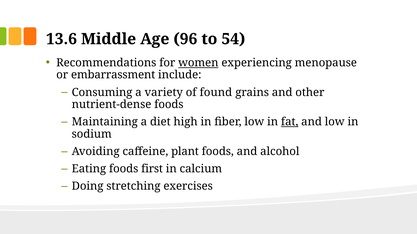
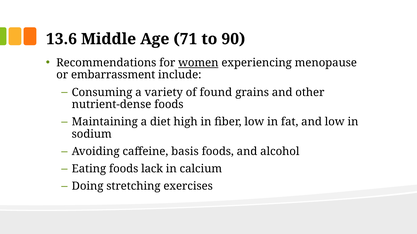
96: 96 -> 71
54: 54 -> 90
fat underline: present -> none
plant: plant -> basis
first: first -> lack
